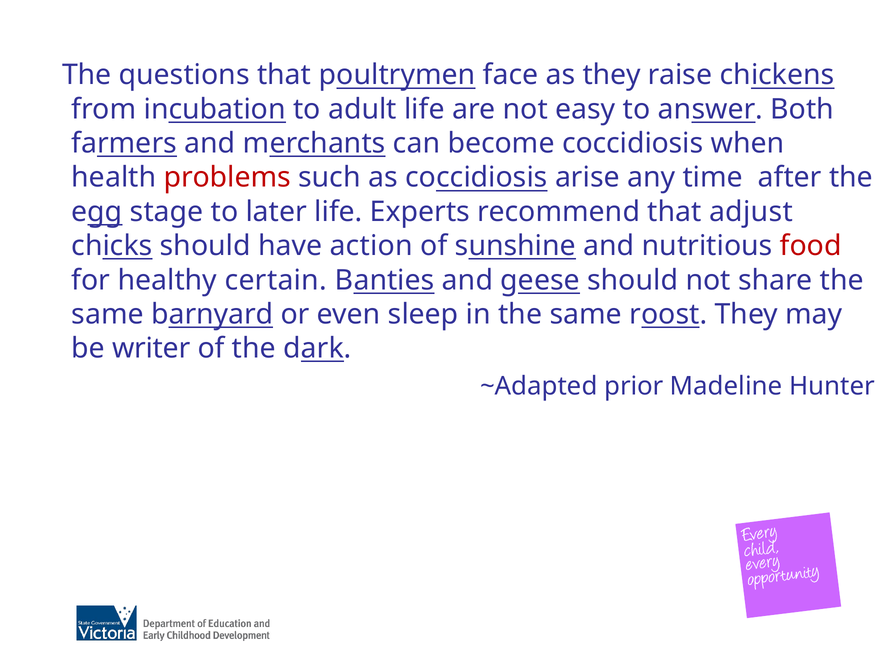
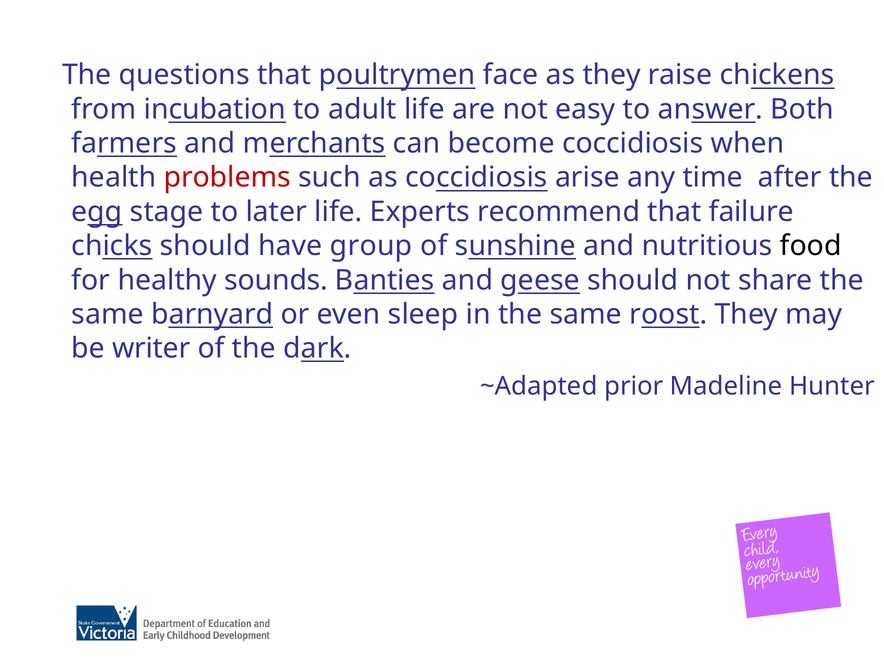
adjust: adjust -> failure
action: action -> group
food colour: red -> black
certain: certain -> sounds
